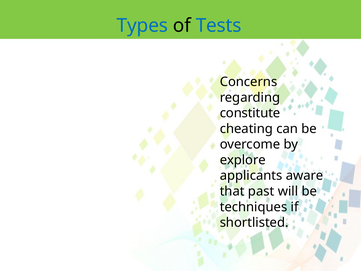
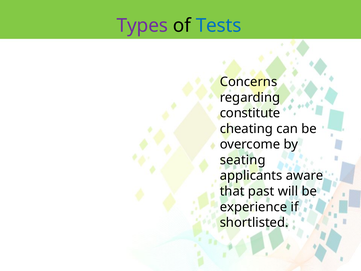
Types colour: blue -> purple
explore: explore -> seating
techniques: techniques -> experience
